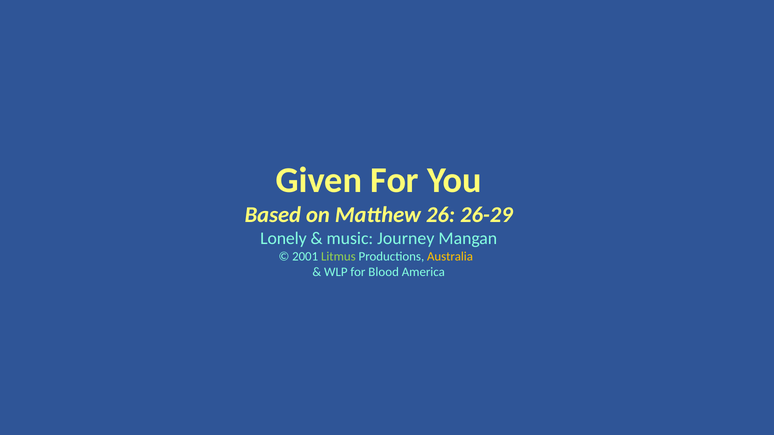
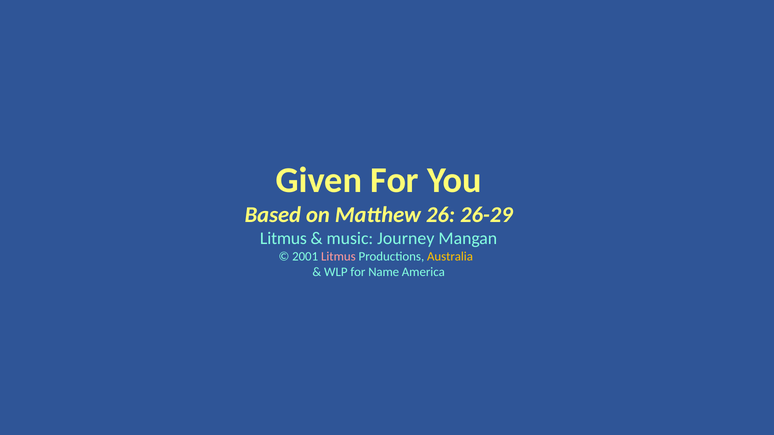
Lonely at (283, 239): Lonely -> Litmus
Litmus at (338, 257) colour: light green -> pink
Blood: Blood -> Name
